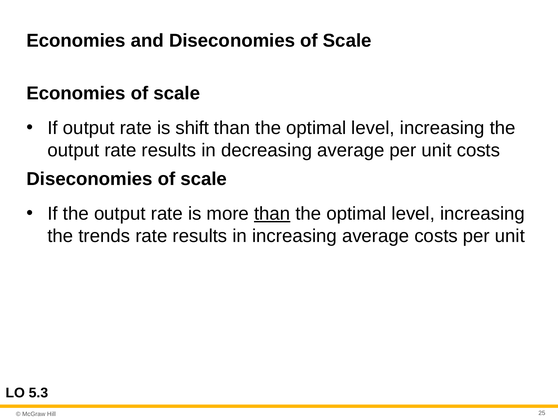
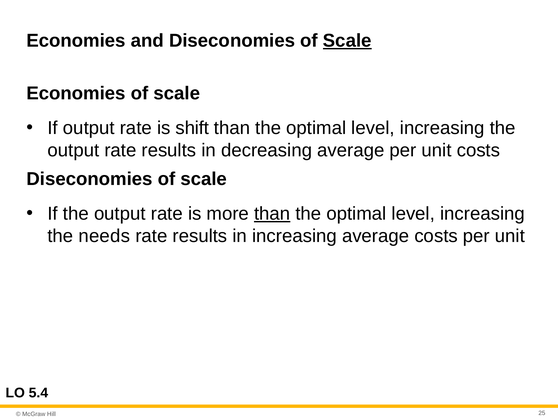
Scale at (347, 41) underline: none -> present
trends: trends -> needs
5.3: 5.3 -> 5.4
